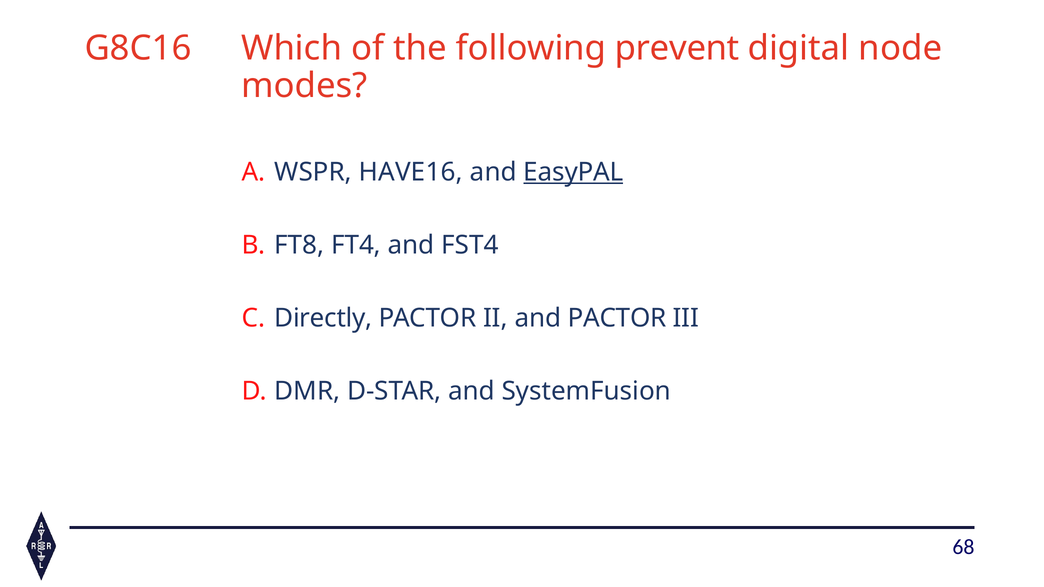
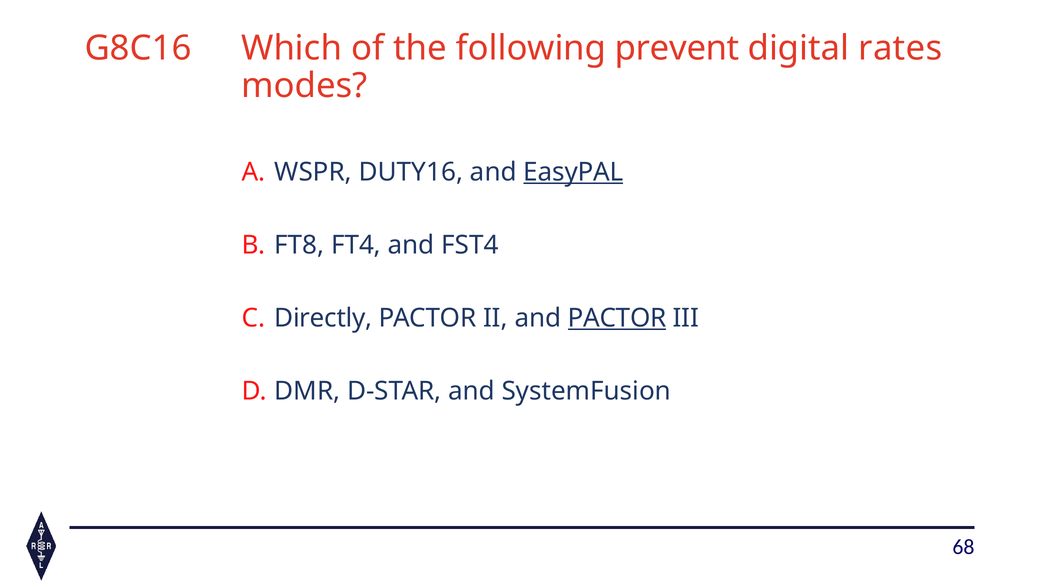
node: node -> rates
HAVE16: HAVE16 -> DUTY16
PACTOR at (617, 318) underline: none -> present
